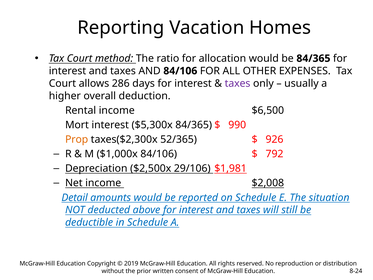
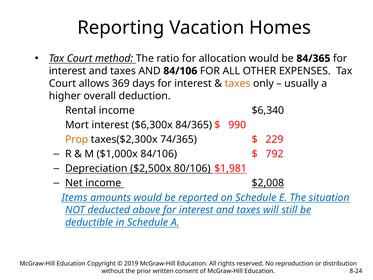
286: 286 -> 369
taxes at (238, 83) colour: purple -> orange
$6,500: $6,500 -> $6,340
$5,300x: $5,300x -> $6,300x
52/365: 52/365 -> 74/365
926: 926 -> 229
29/106: 29/106 -> 80/106
Detail: Detail -> Items
